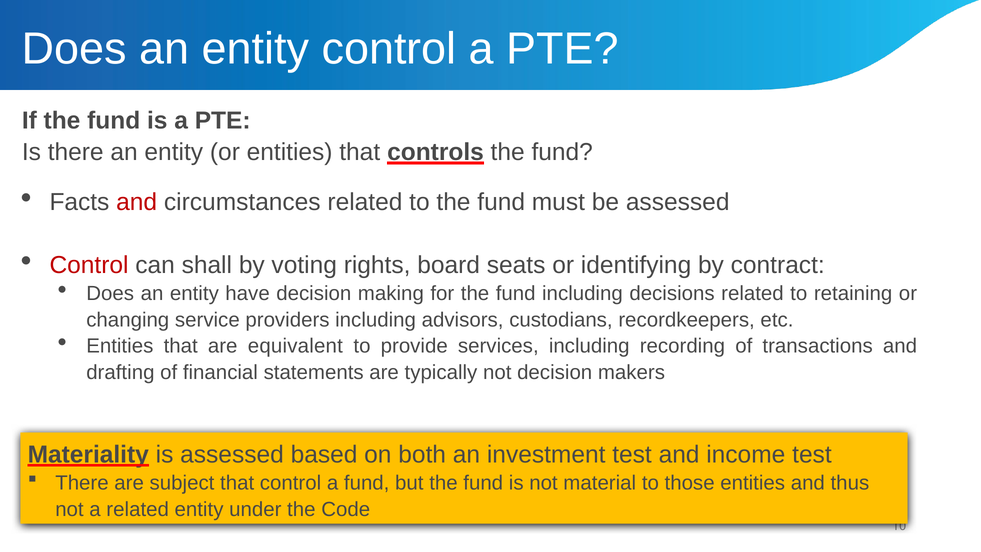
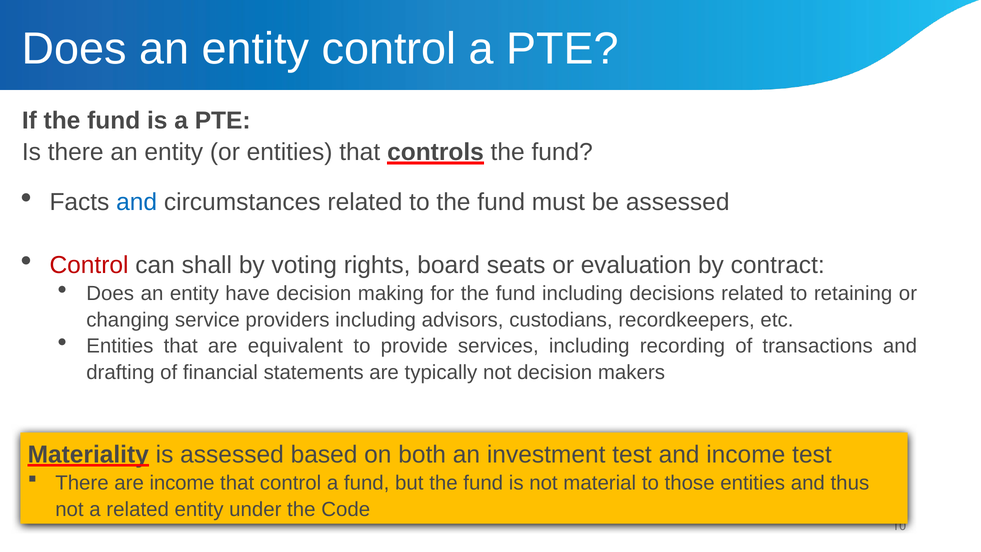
and at (137, 202) colour: red -> blue
identifying: identifying -> evaluation
are subject: subject -> income
